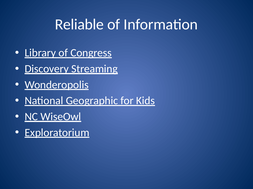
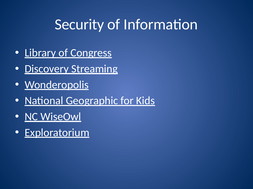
Reliable: Reliable -> Security
